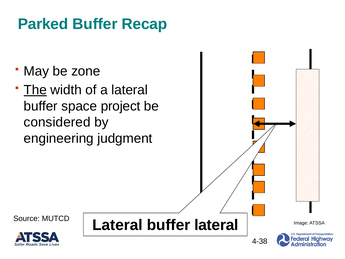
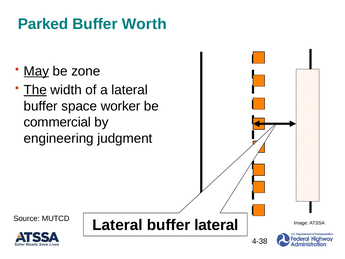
Recap: Recap -> Worth
May underline: none -> present
project: project -> worker
considered: considered -> commercial
